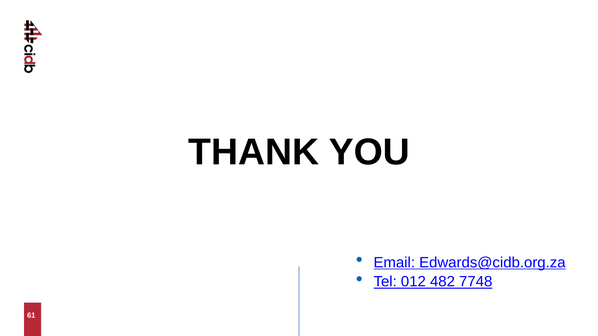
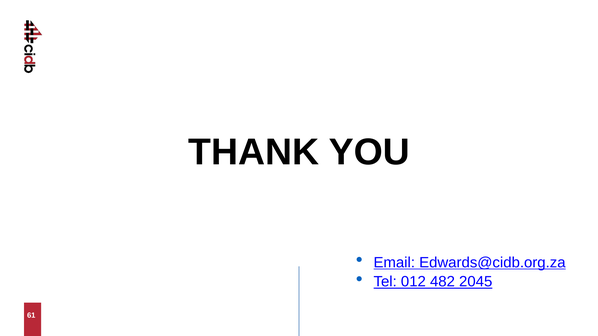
7748: 7748 -> 2045
